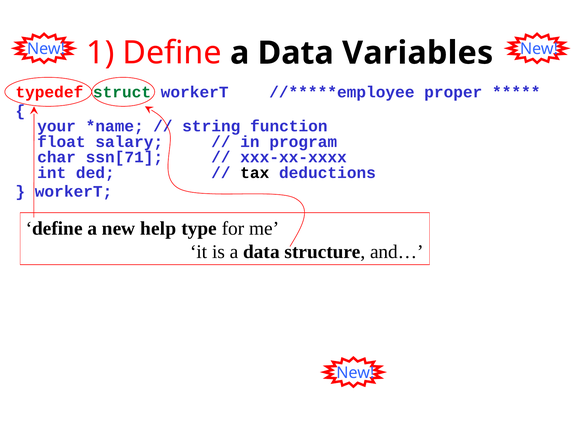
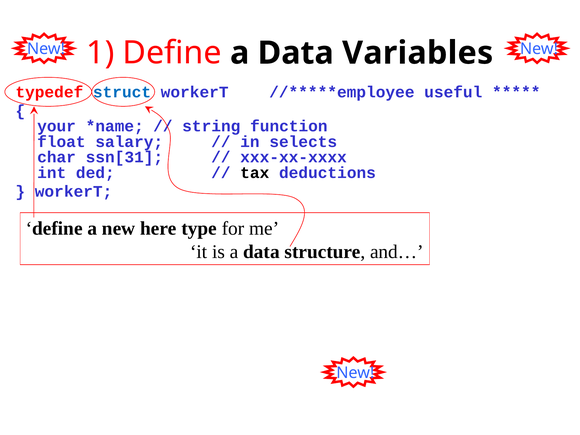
struct colour: green -> blue
proper: proper -> useful
program: program -> selects
ssn[71: ssn[71 -> ssn[31
help: help -> here
